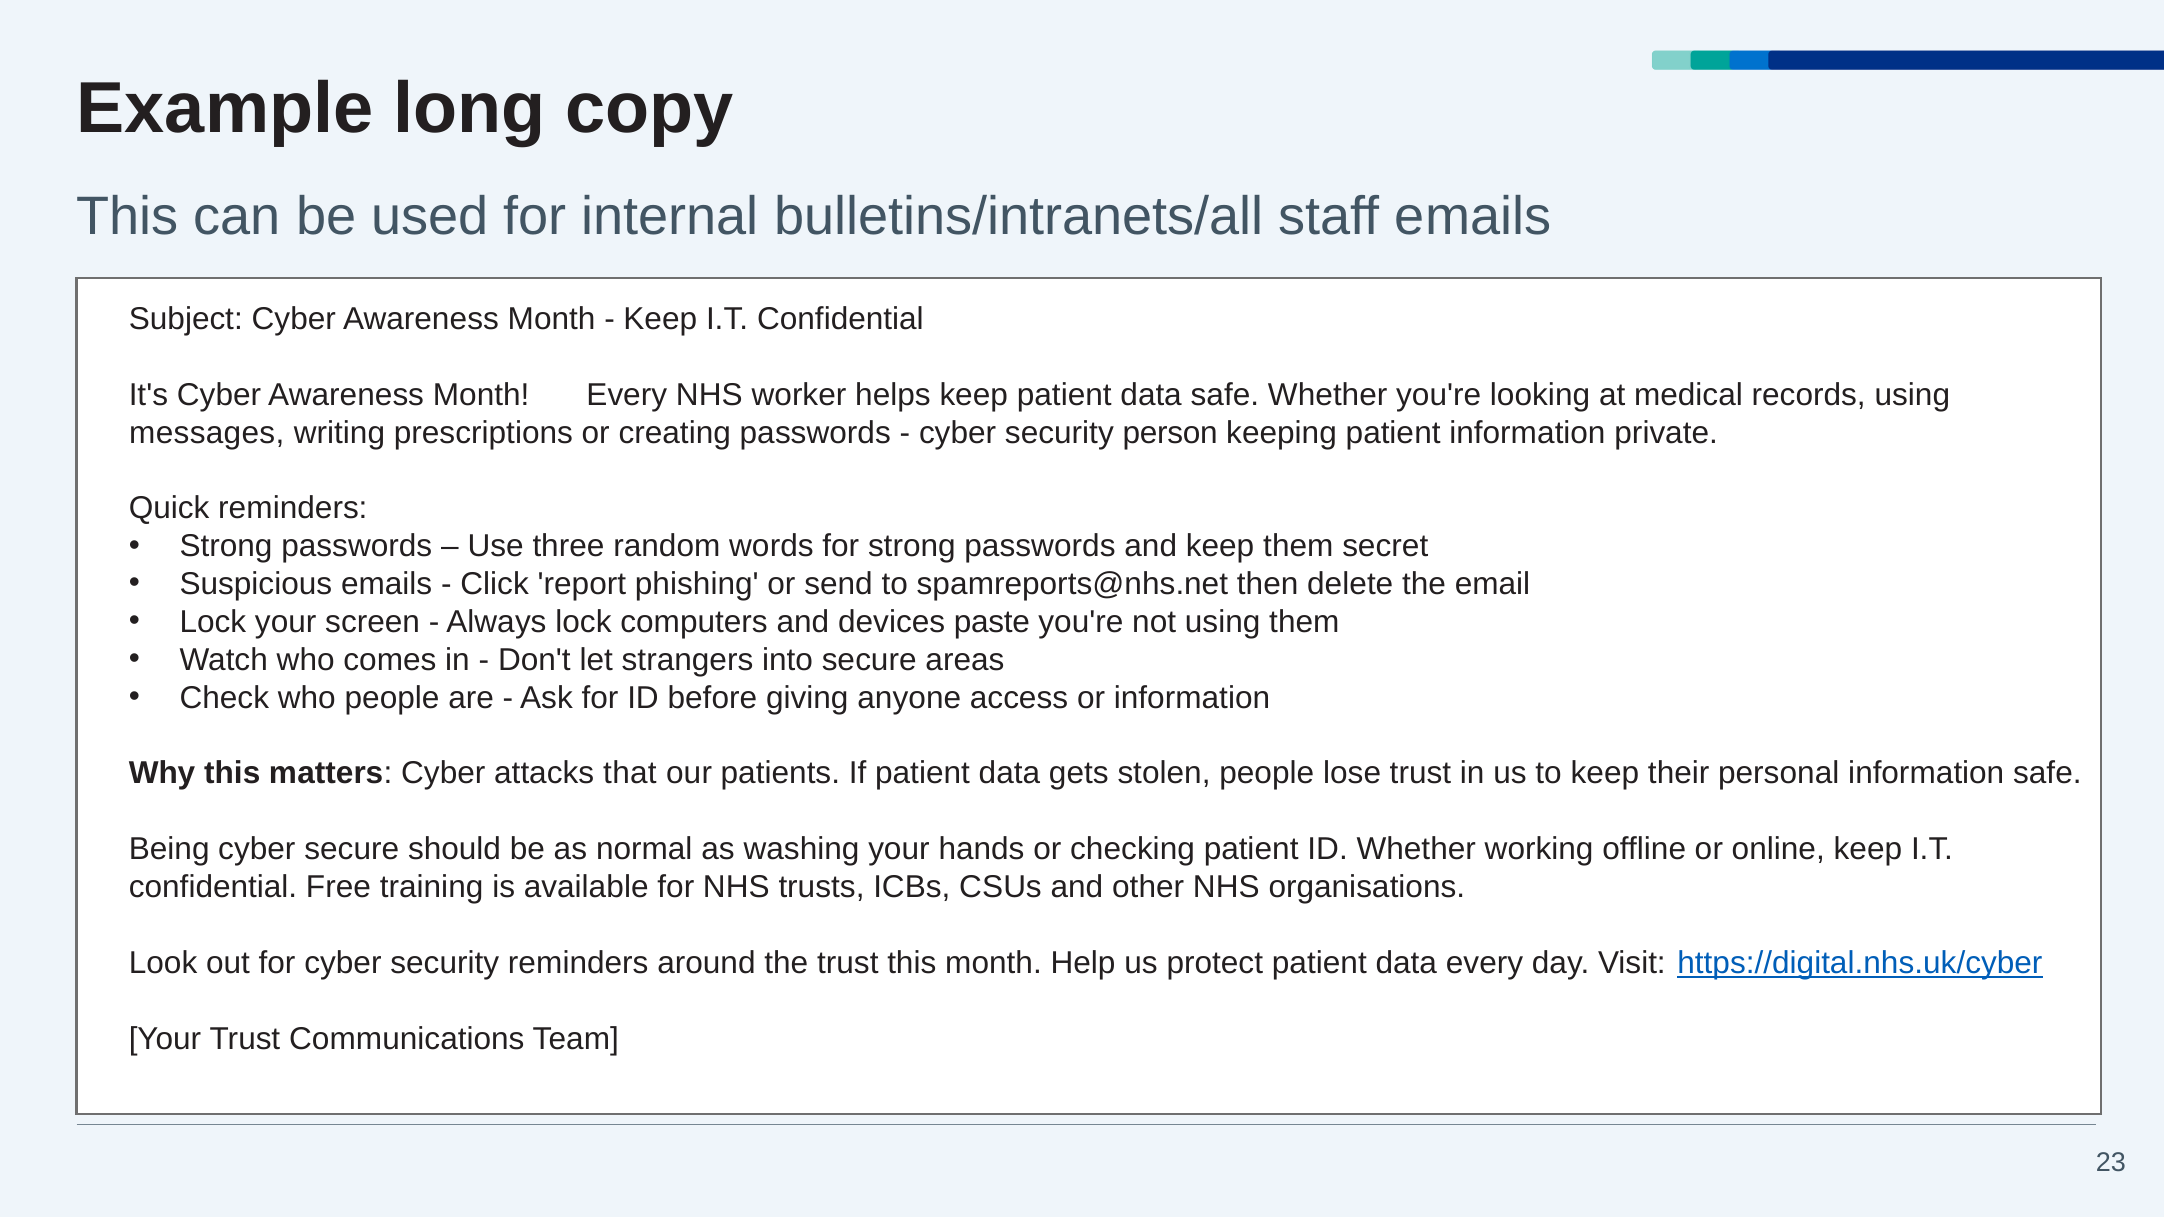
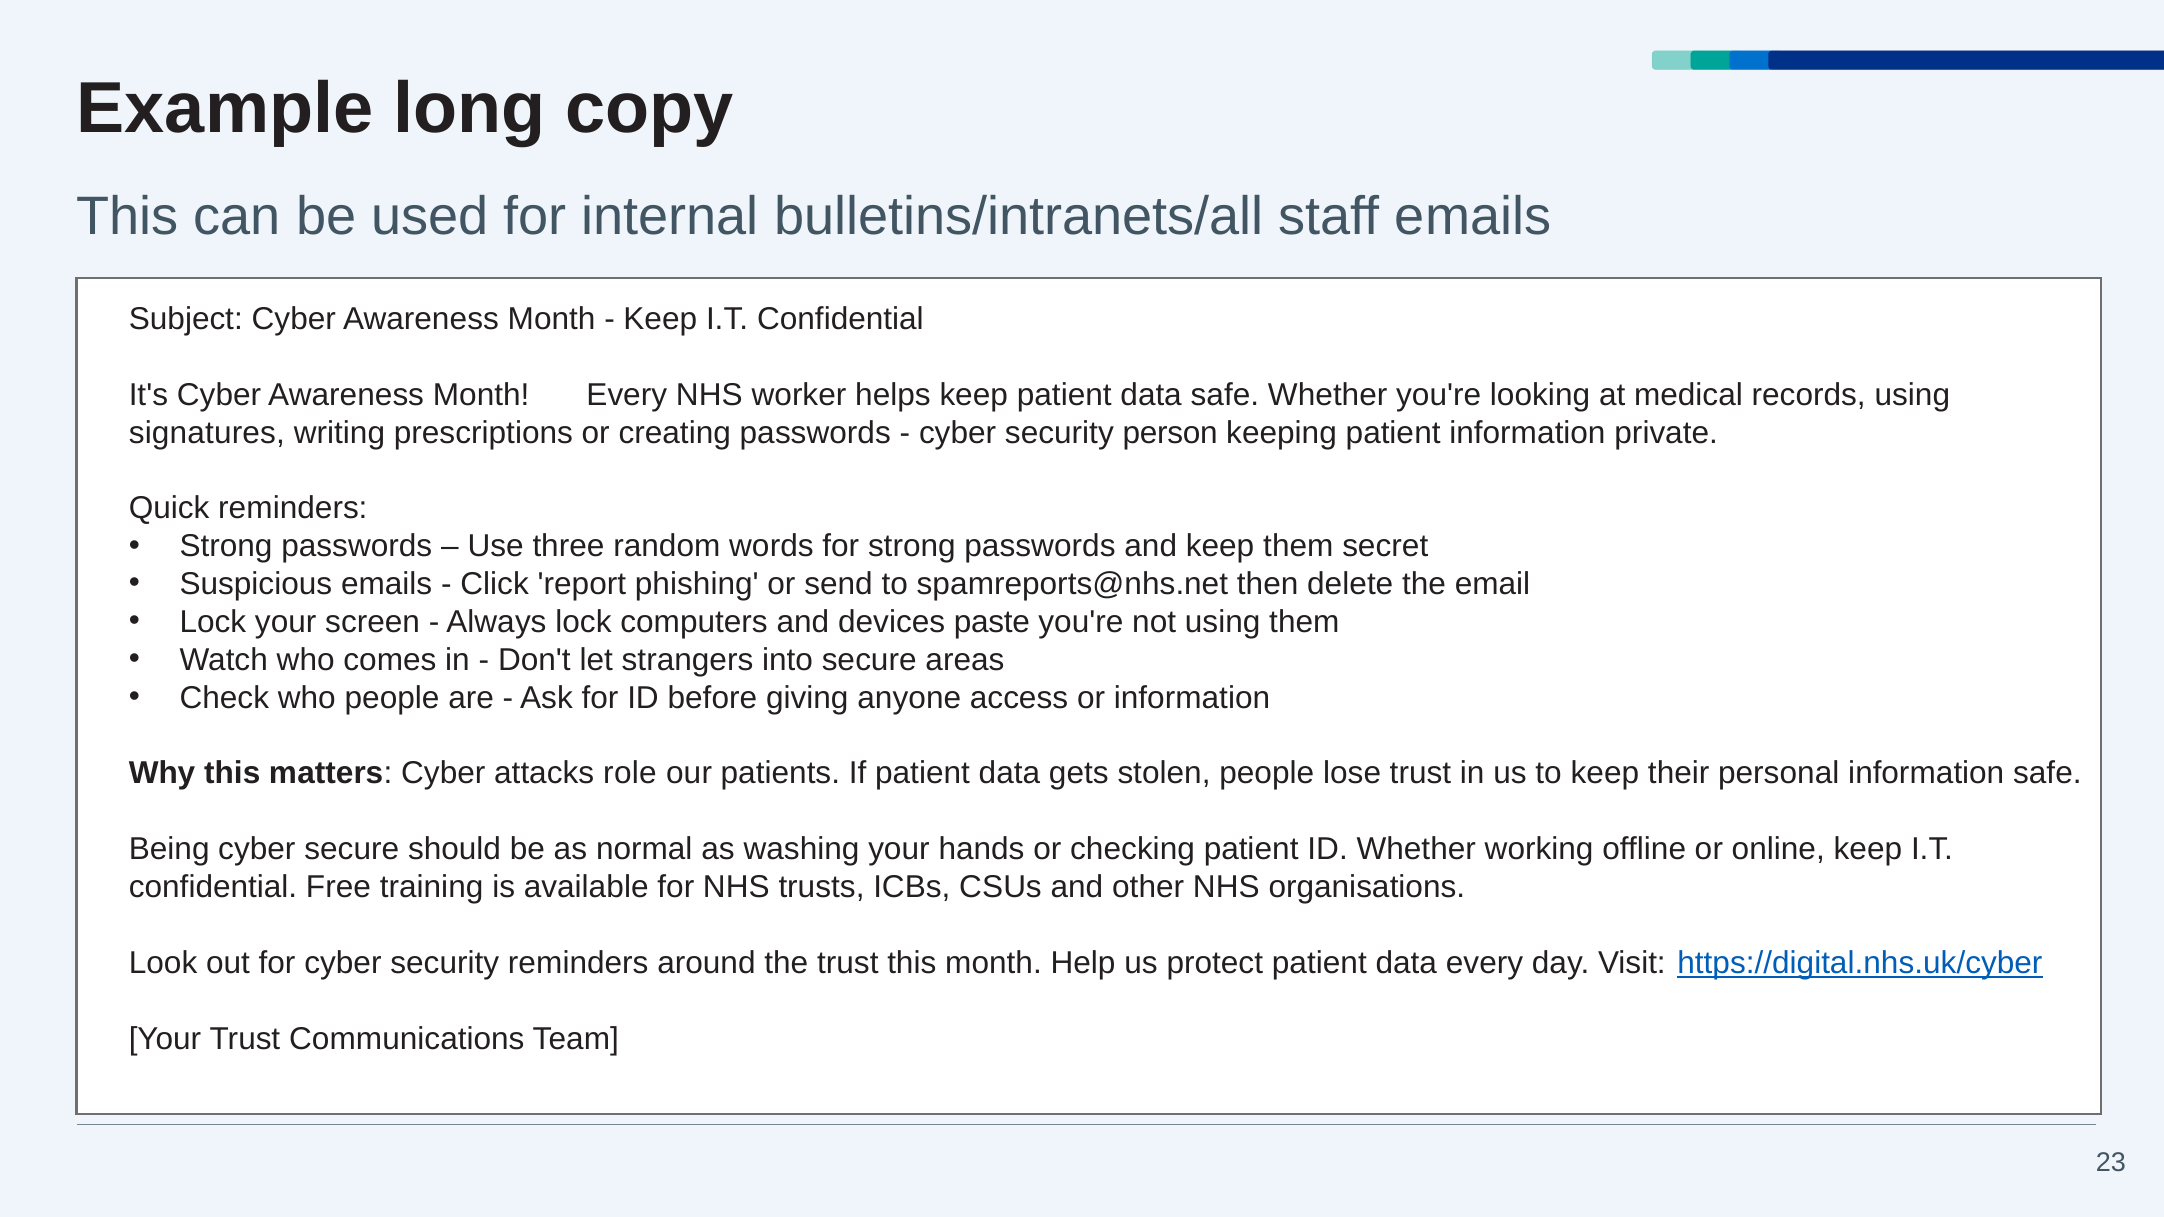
messages: messages -> signatures
that: that -> role
